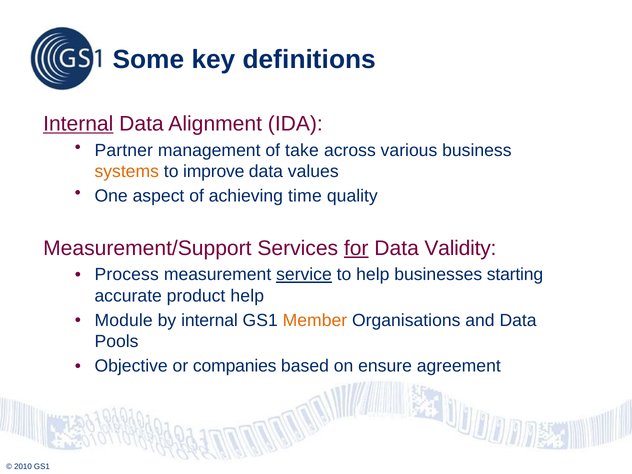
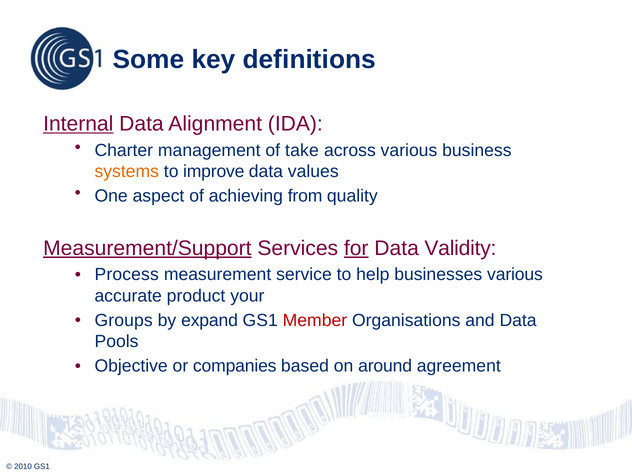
Partner: Partner -> Charter
time: time -> from
Measurement/Support underline: none -> present
service underline: present -> none
businesses starting: starting -> various
product help: help -> your
Module: Module -> Groups
by internal: internal -> expand
Member colour: orange -> red
ensure: ensure -> around
